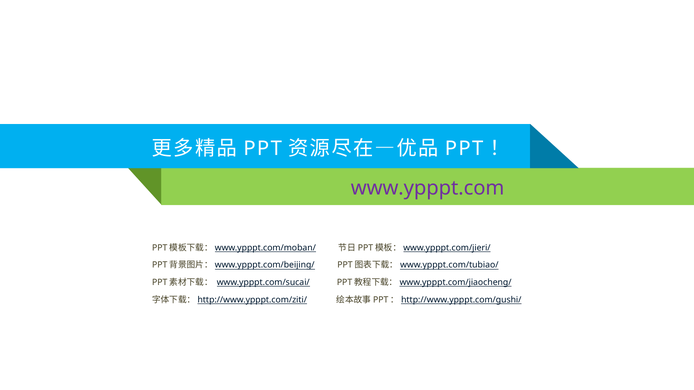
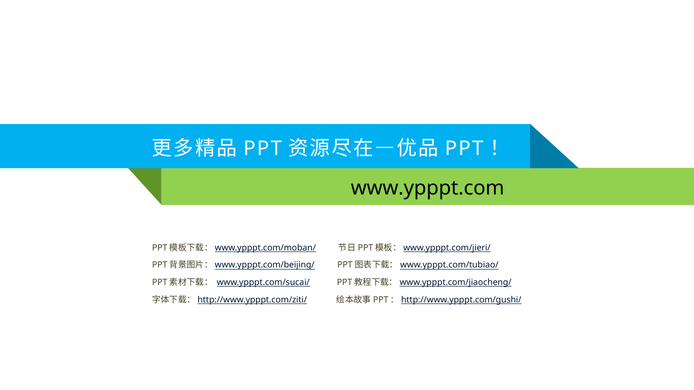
www.ypppt.com colour: purple -> black
